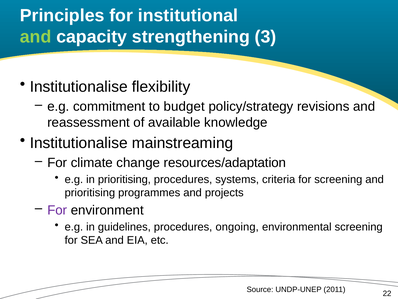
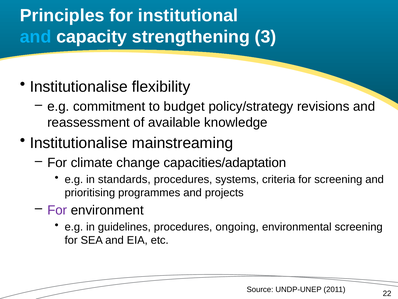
and at (36, 37) colour: light green -> light blue
resources/adaptation: resources/adaptation -> capacities/adaptation
in prioritising: prioritising -> standards
